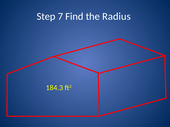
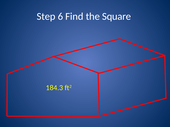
7: 7 -> 6
Radius: Radius -> Square
